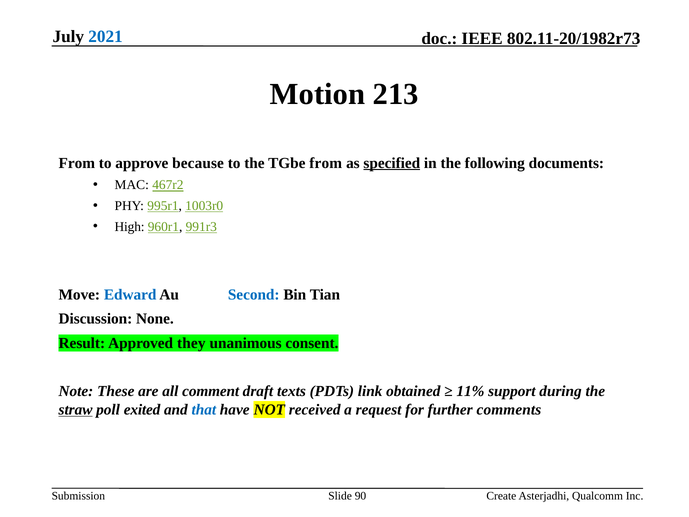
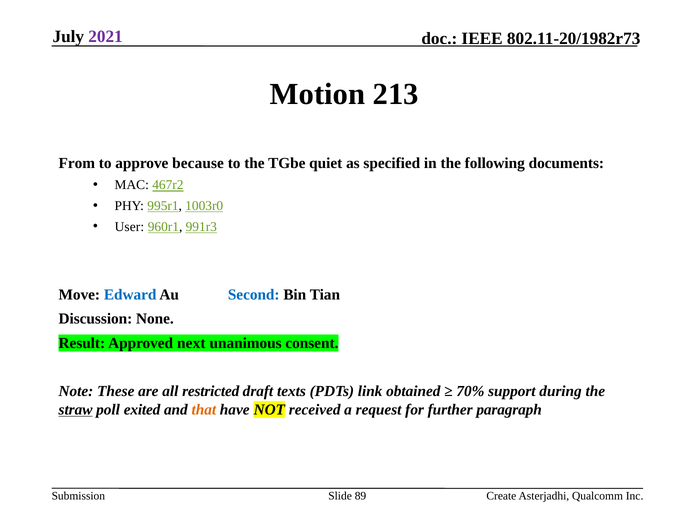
2021 colour: blue -> purple
TGbe from: from -> quiet
specified underline: present -> none
High: High -> User
they: they -> next
comment: comment -> restricted
11%: 11% -> 70%
that colour: blue -> orange
comments: comments -> paragraph
90: 90 -> 89
